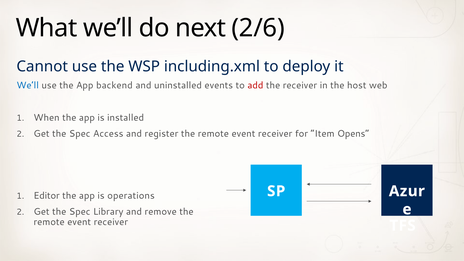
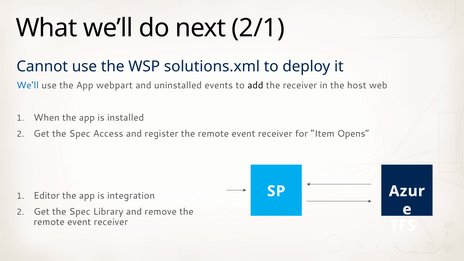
2/6: 2/6 -> 2/1
including.xml: including.xml -> solutions.xml
backend: backend -> webpart
add colour: red -> black
operations: operations -> integration
